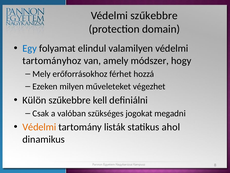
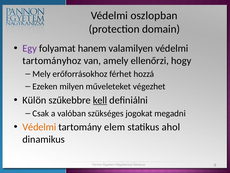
Védelmi szűkebbre: szűkebbre -> oszlopban
Egy colour: blue -> purple
elindul: elindul -> hanem
módszer: módszer -> ellenőrzi
kell underline: none -> present
listák: listák -> elem
